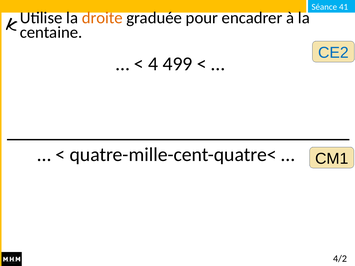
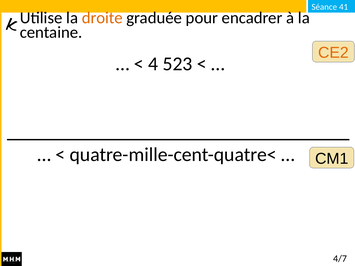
CE2 colour: blue -> orange
499: 499 -> 523
4/2: 4/2 -> 4/7
